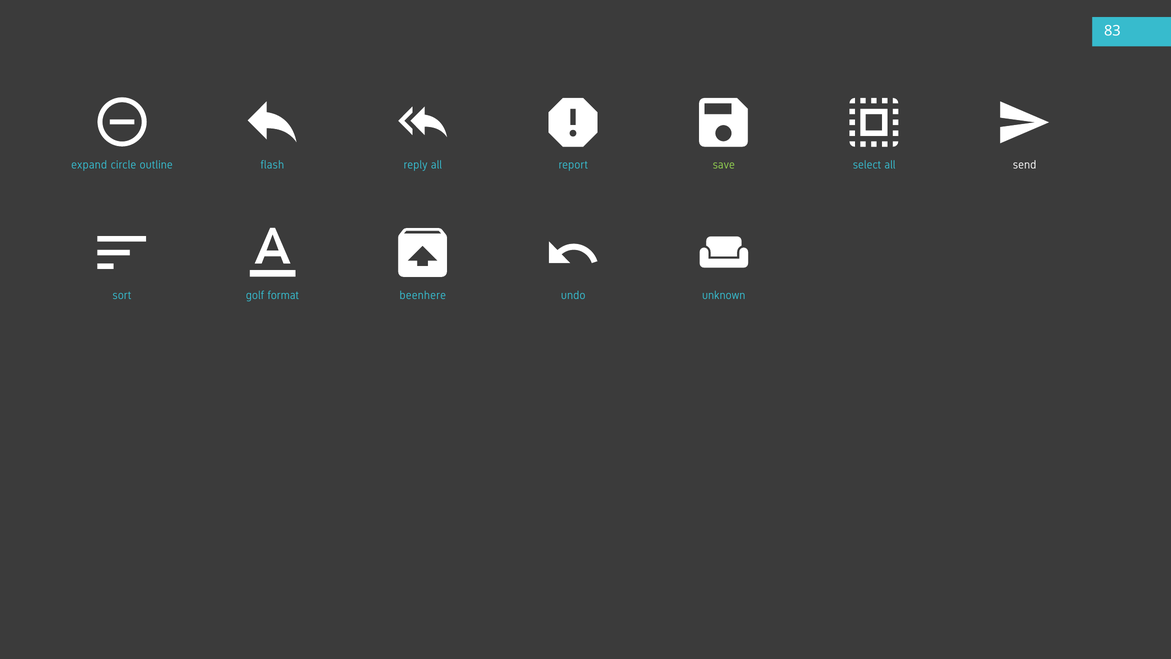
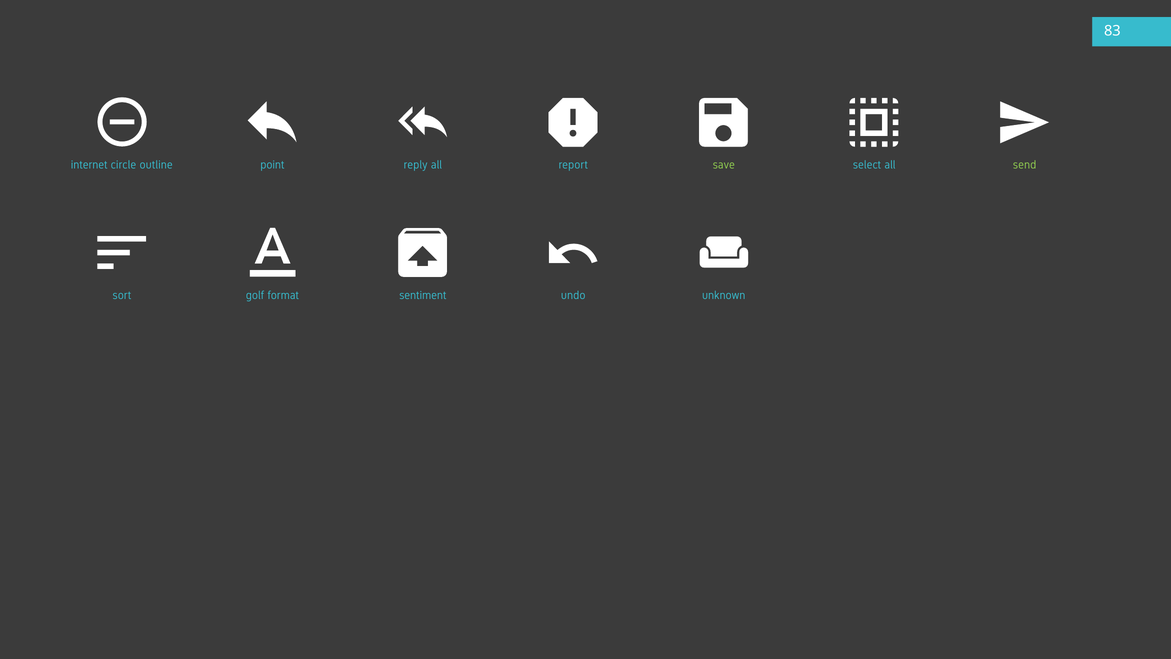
expand: expand -> internet
flash: flash -> point
send colour: white -> light green
beenhere: beenhere -> sentiment
